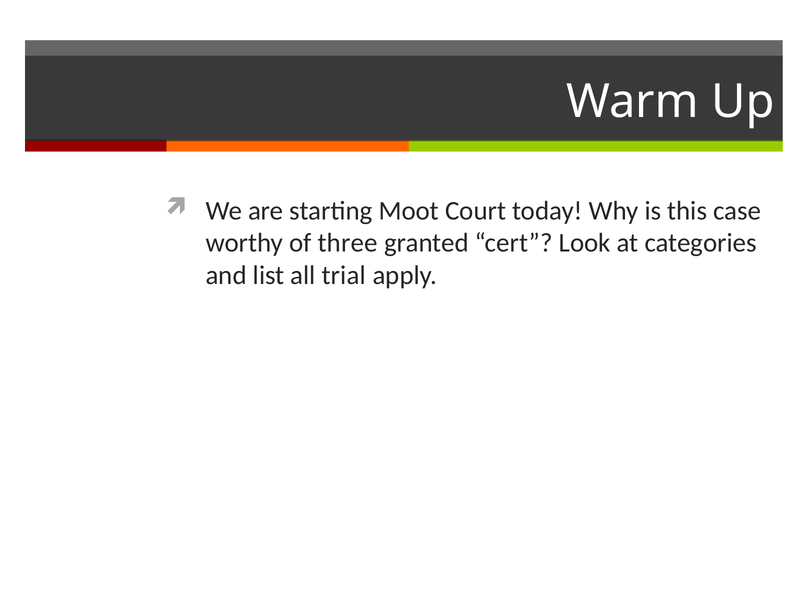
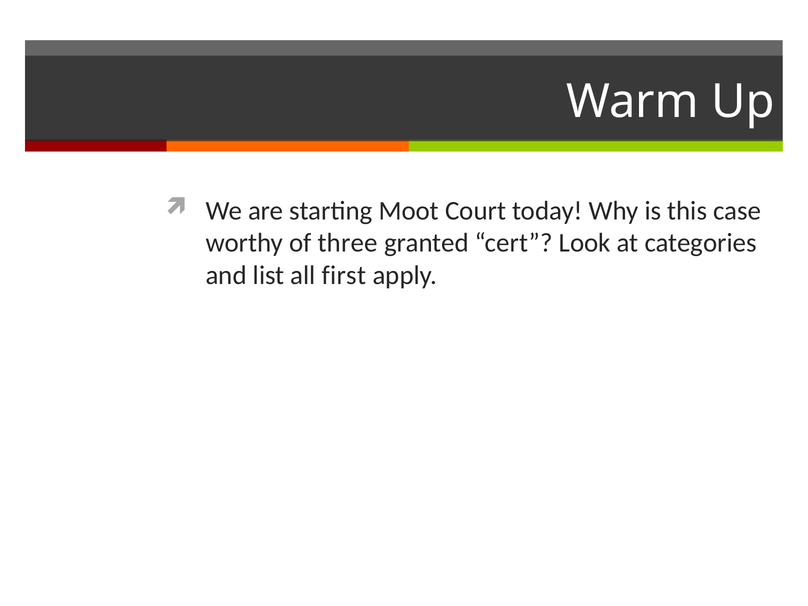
trial: trial -> first
